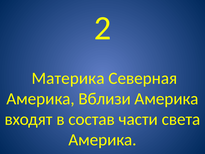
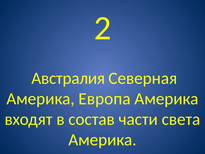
Материка: Материка -> Австралия
Вблизи: Вблизи -> Европа
